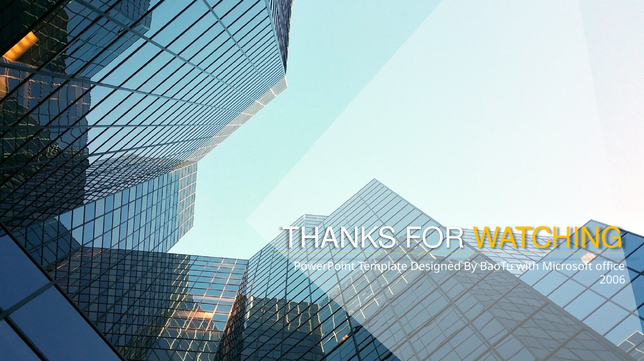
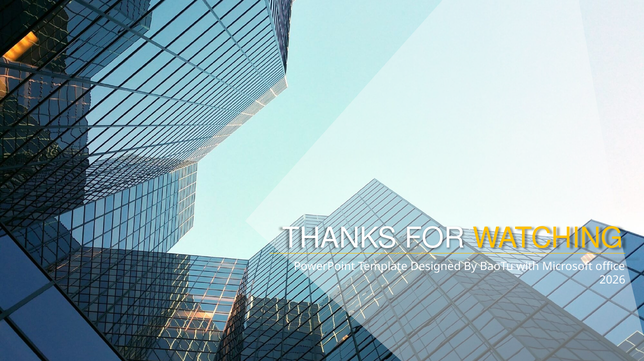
2006: 2006 -> 2026
